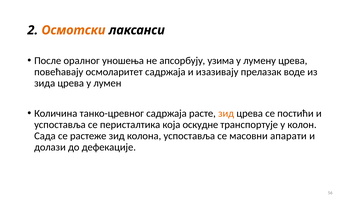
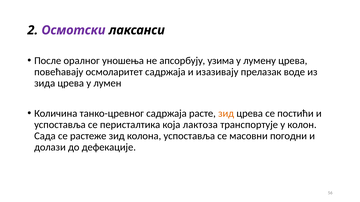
Осмотски colour: orange -> purple
оскудне: оскудне -> лактоза
апарати: апарати -> погодни
